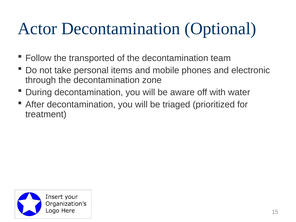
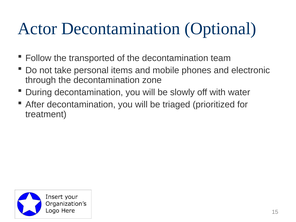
aware: aware -> slowly
